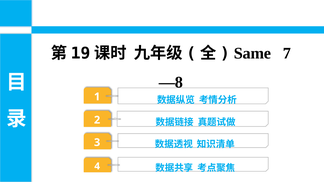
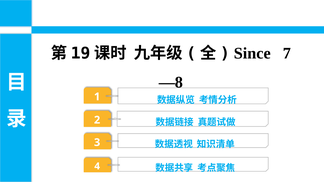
Same: Same -> Since
